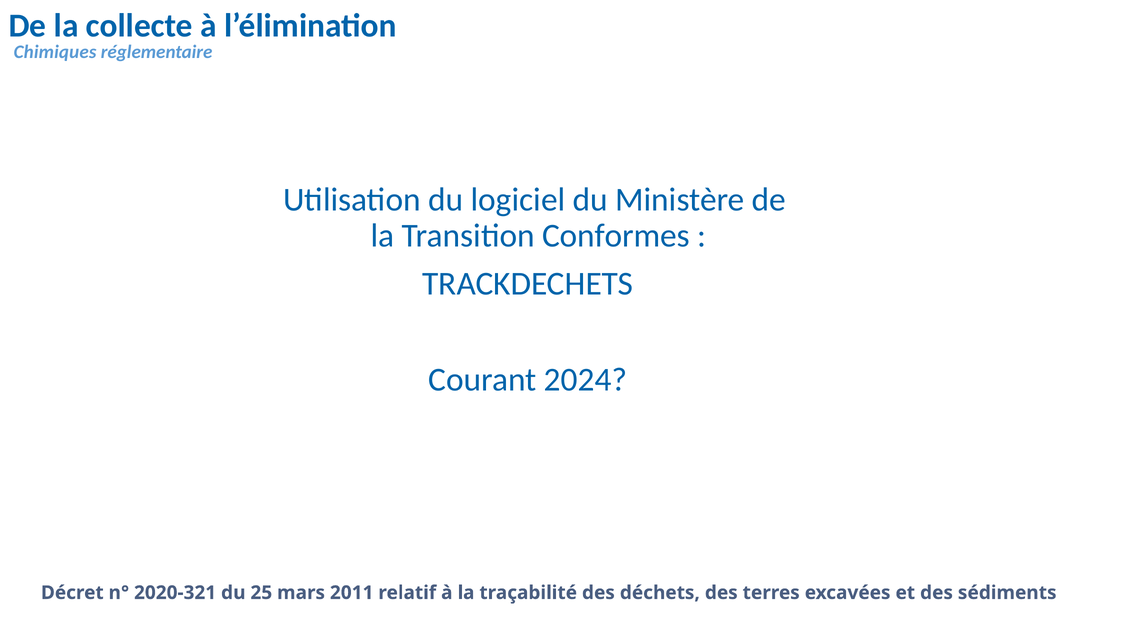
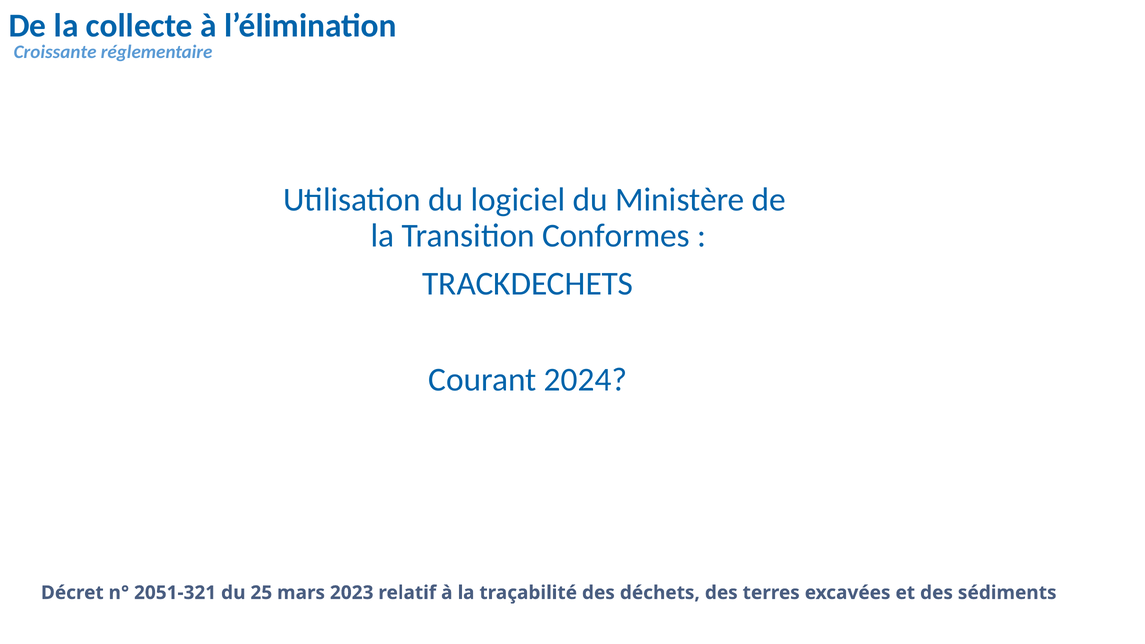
Chimiques: Chimiques -> Croissante
2020-321: 2020-321 -> 2051-321
2011: 2011 -> 2023
